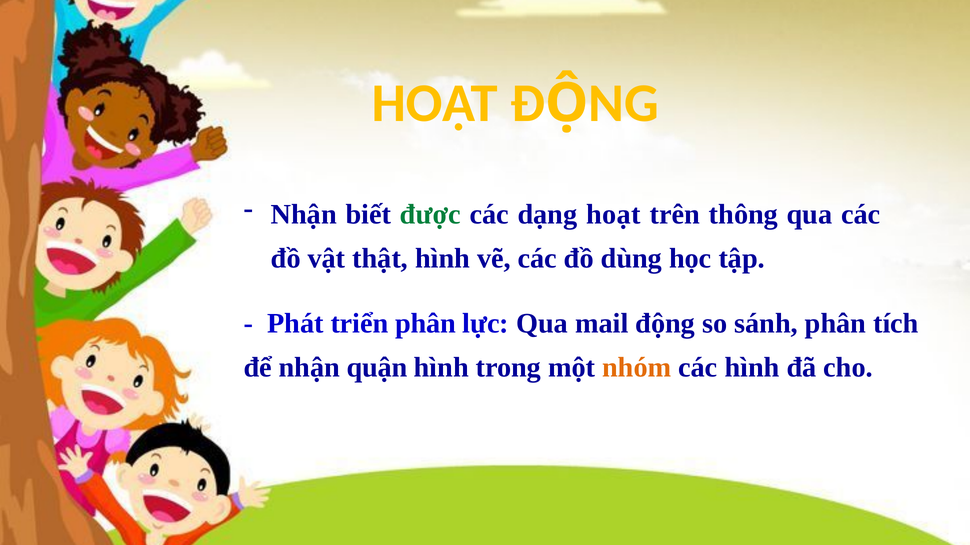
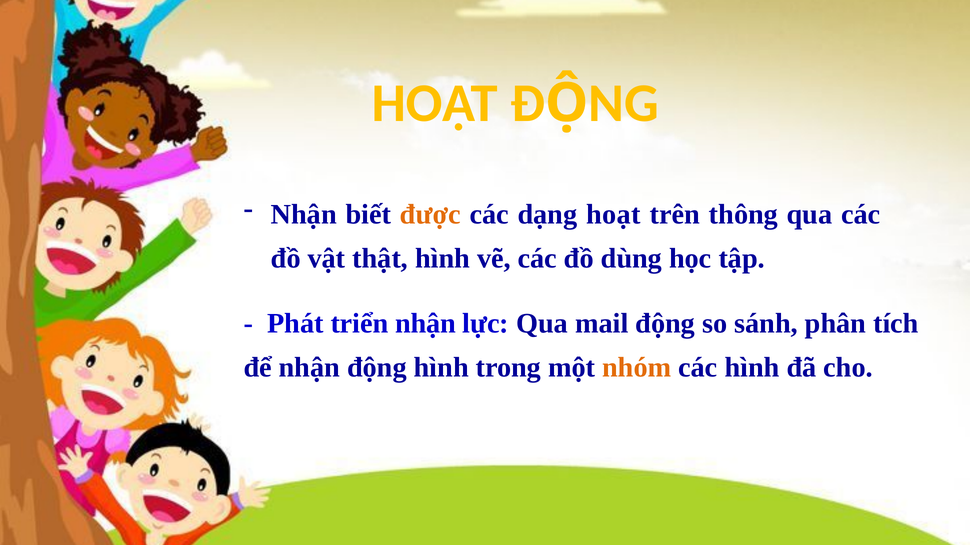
được colour: green -> orange
triển phân: phân -> nhận
nhận quận: quận -> động
